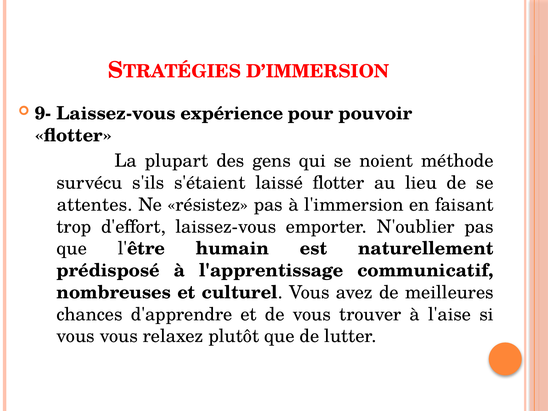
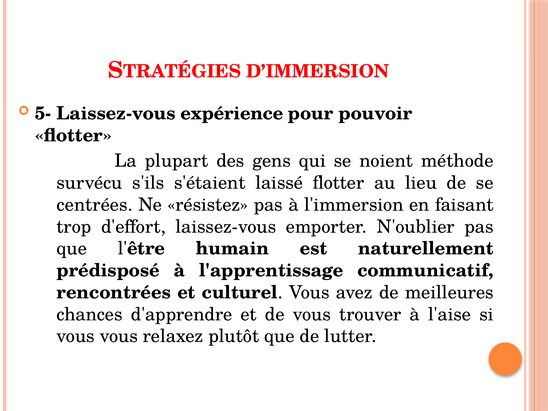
9-: 9- -> 5-
attentes: attentes -> centrées
nombreuses: nombreuses -> rencontrées
